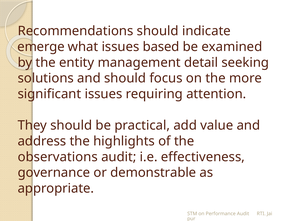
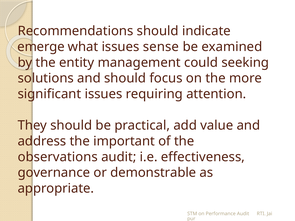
based: based -> sense
detail: detail -> could
highlights: highlights -> important
